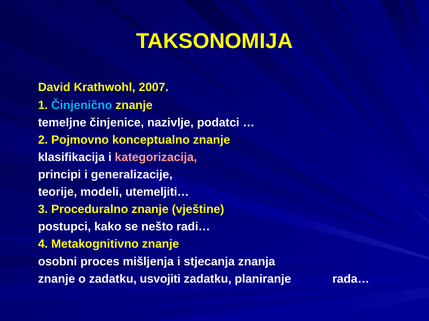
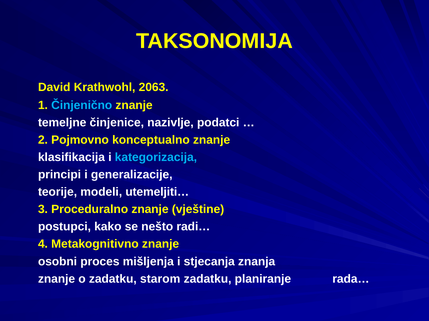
2007: 2007 -> 2063
kategorizacija colour: pink -> light blue
usvojiti: usvojiti -> starom
